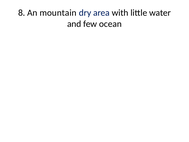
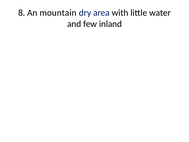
ocean: ocean -> inland
